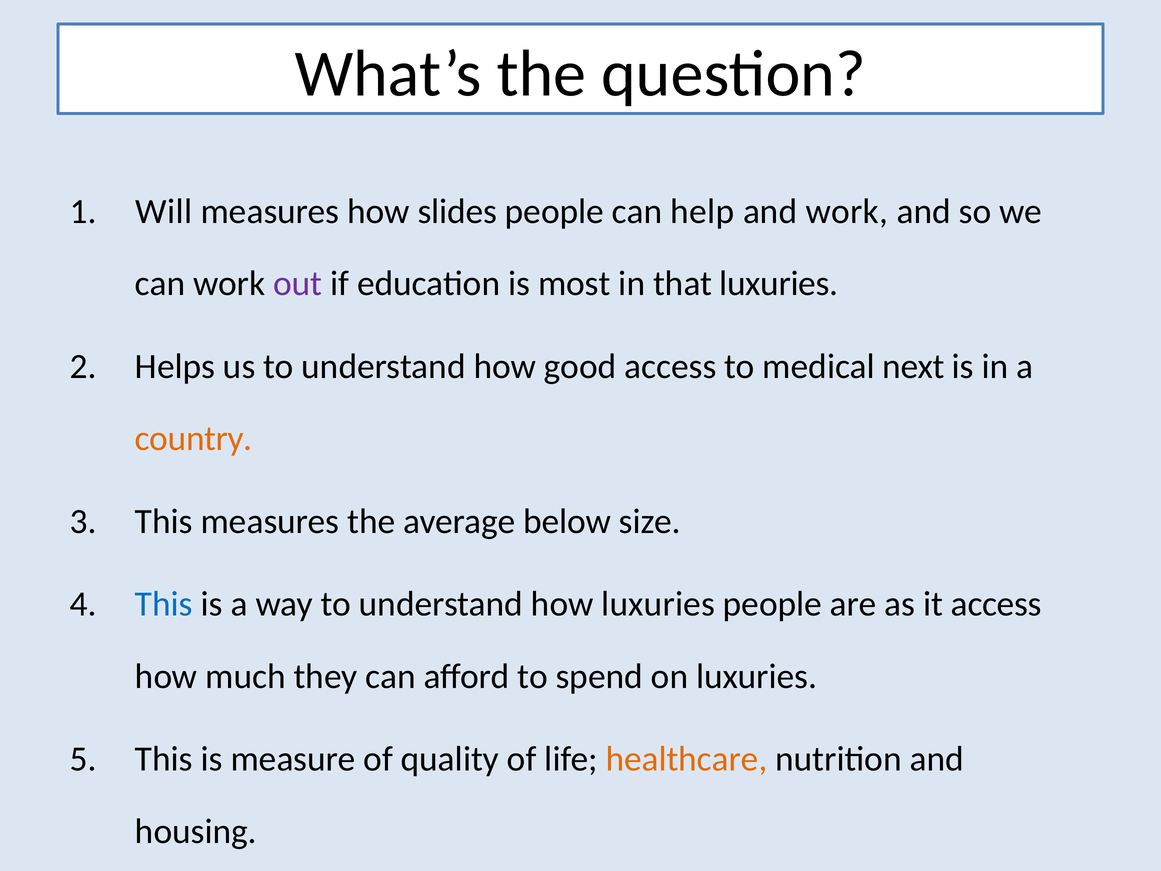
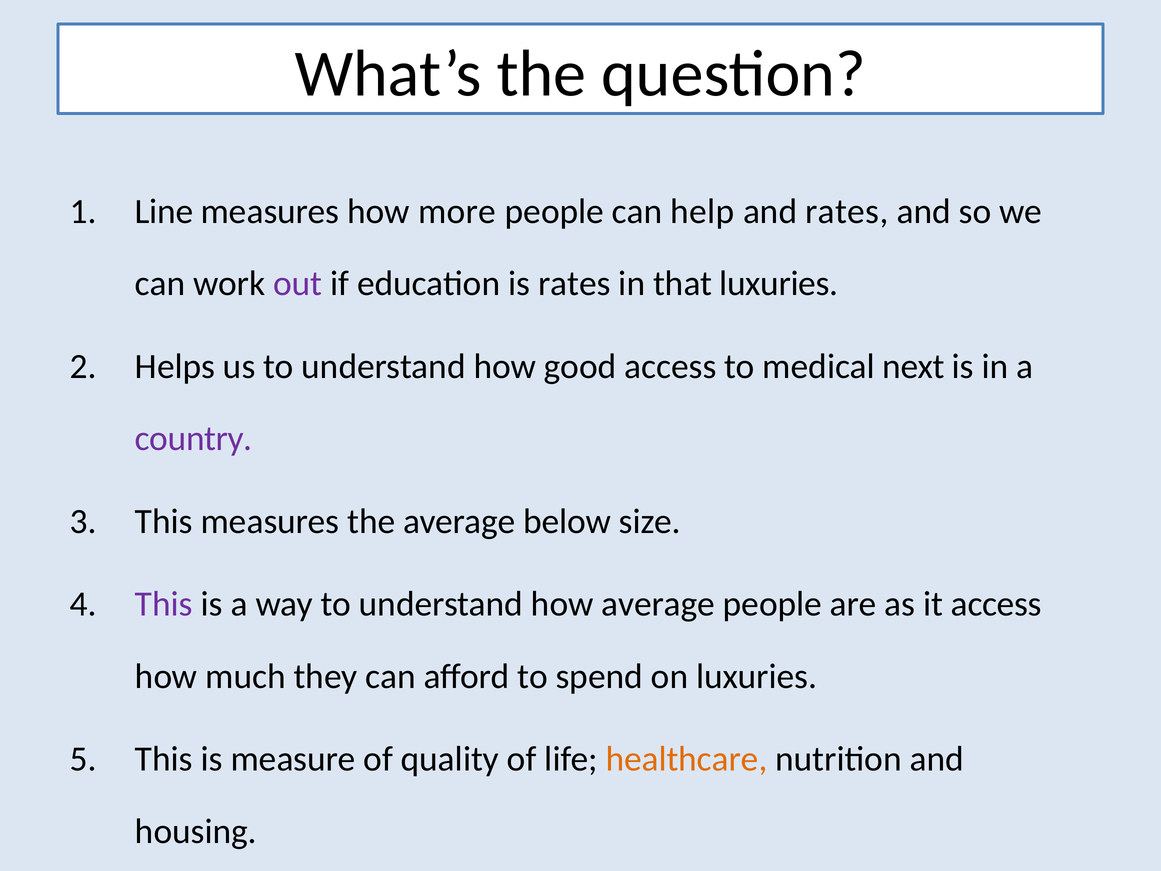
Will: Will -> Line
slides: slides -> more
and work: work -> rates
is most: most -> rates
country colour: orange -> purple
This at (164, 604) colour: blue -> purple
how luxuries: luxuries -> average
